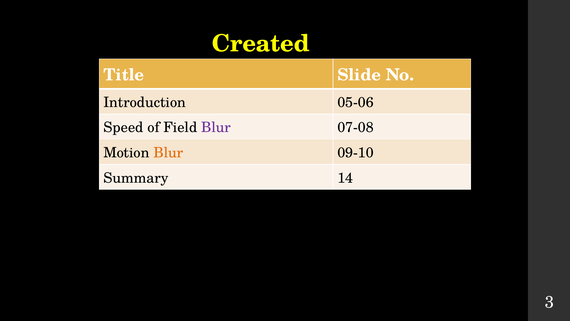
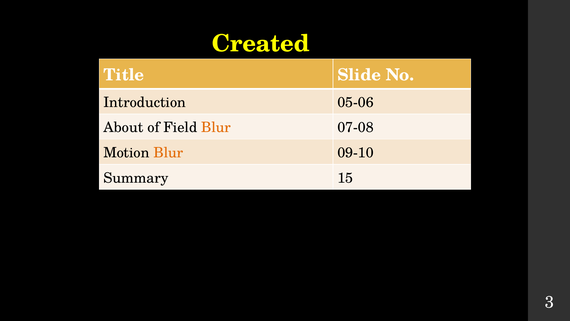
Speed: Speed -> About
Blur at (216, 127) colour: purple -> orange
14: 14 -> 15
